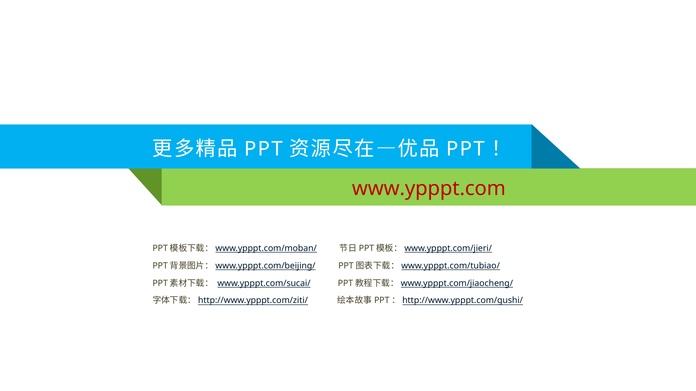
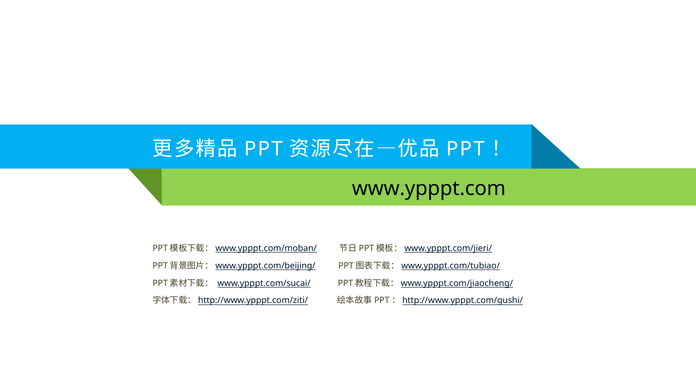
www.ypppt.com colour: red -> black
